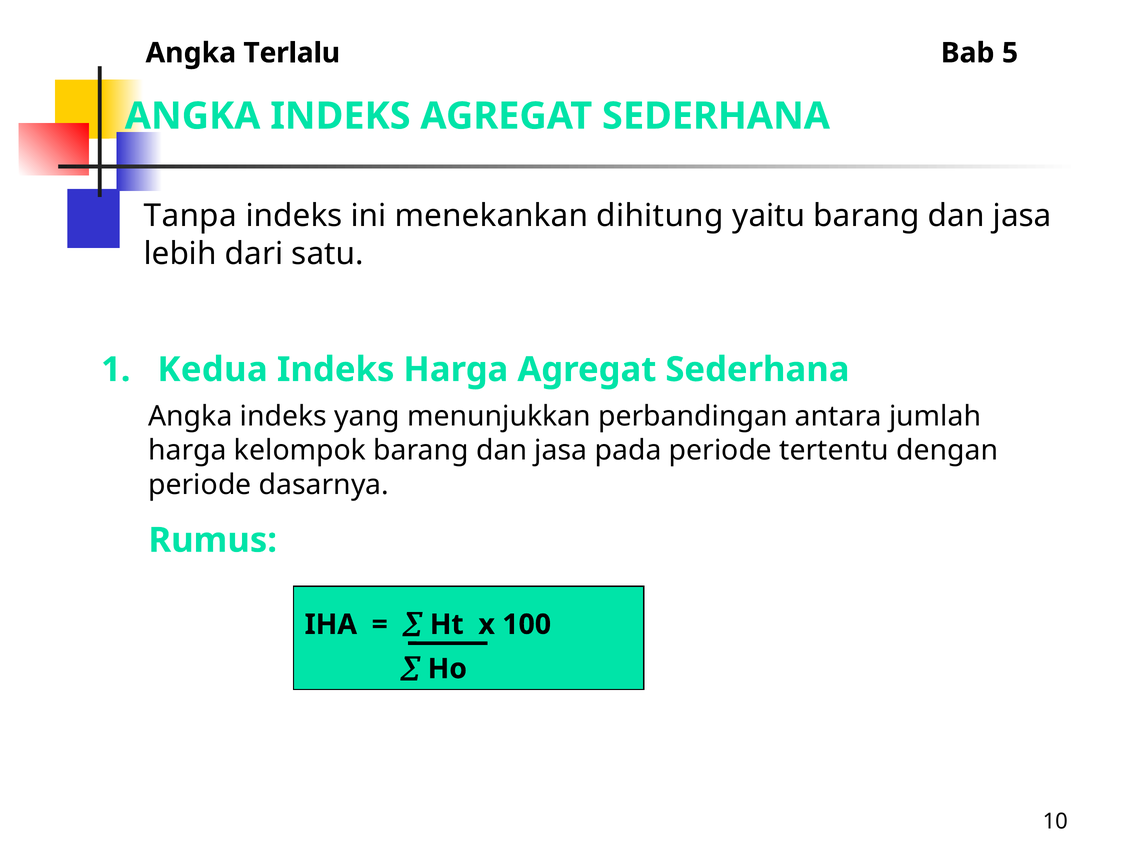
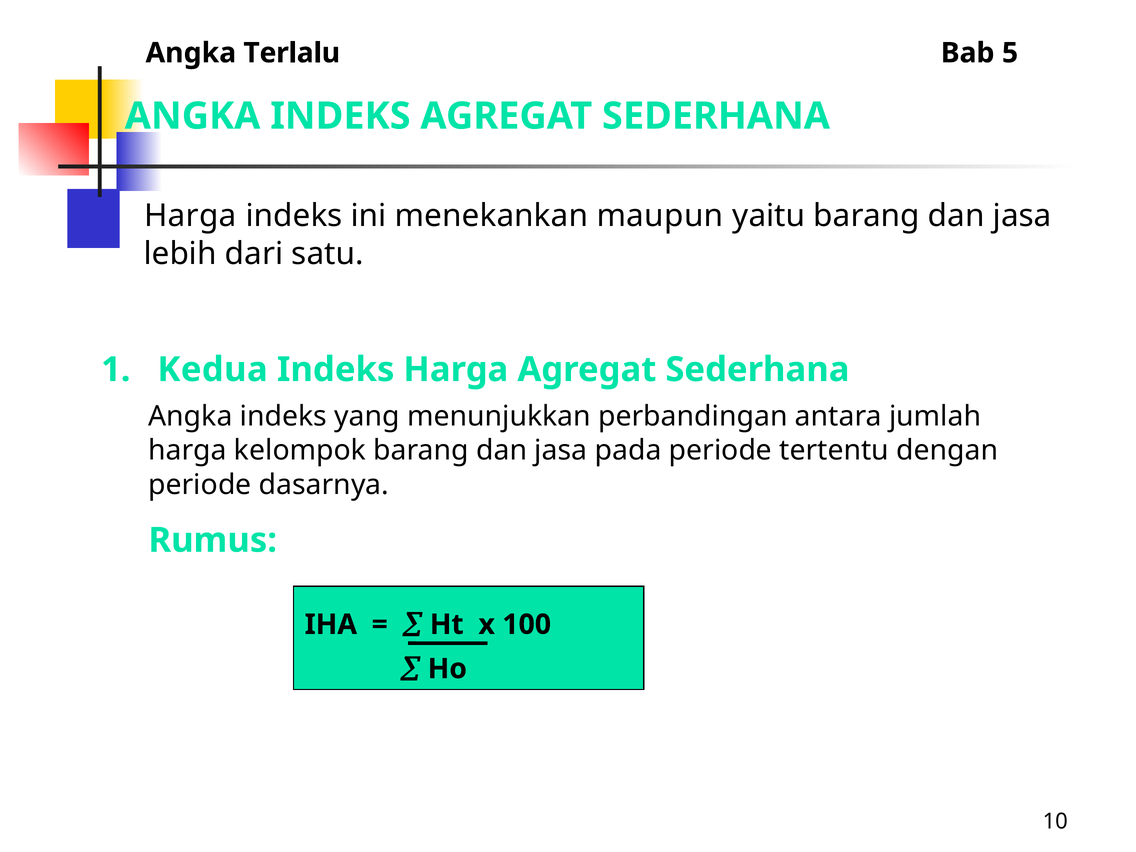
Tanpa at (190, 216): Tanpa -> Harga
dihitung: dihitung -> maupun
